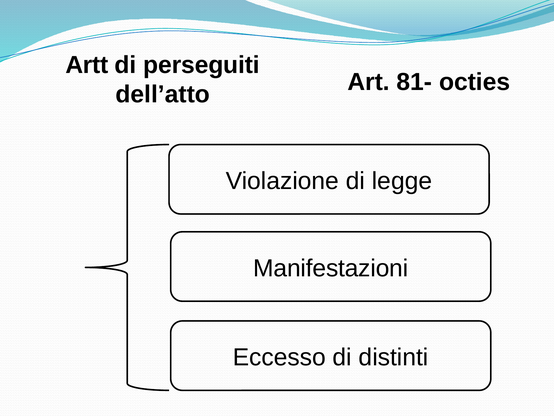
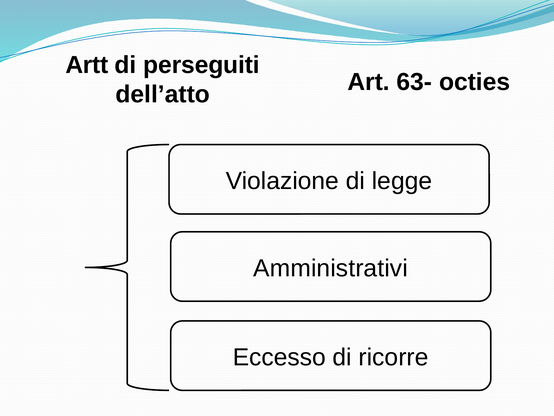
81-: 81- -> 63-
Manifestazioni: Manifestazioni -> Amministrativi
distinti: distinti -> ricorre
